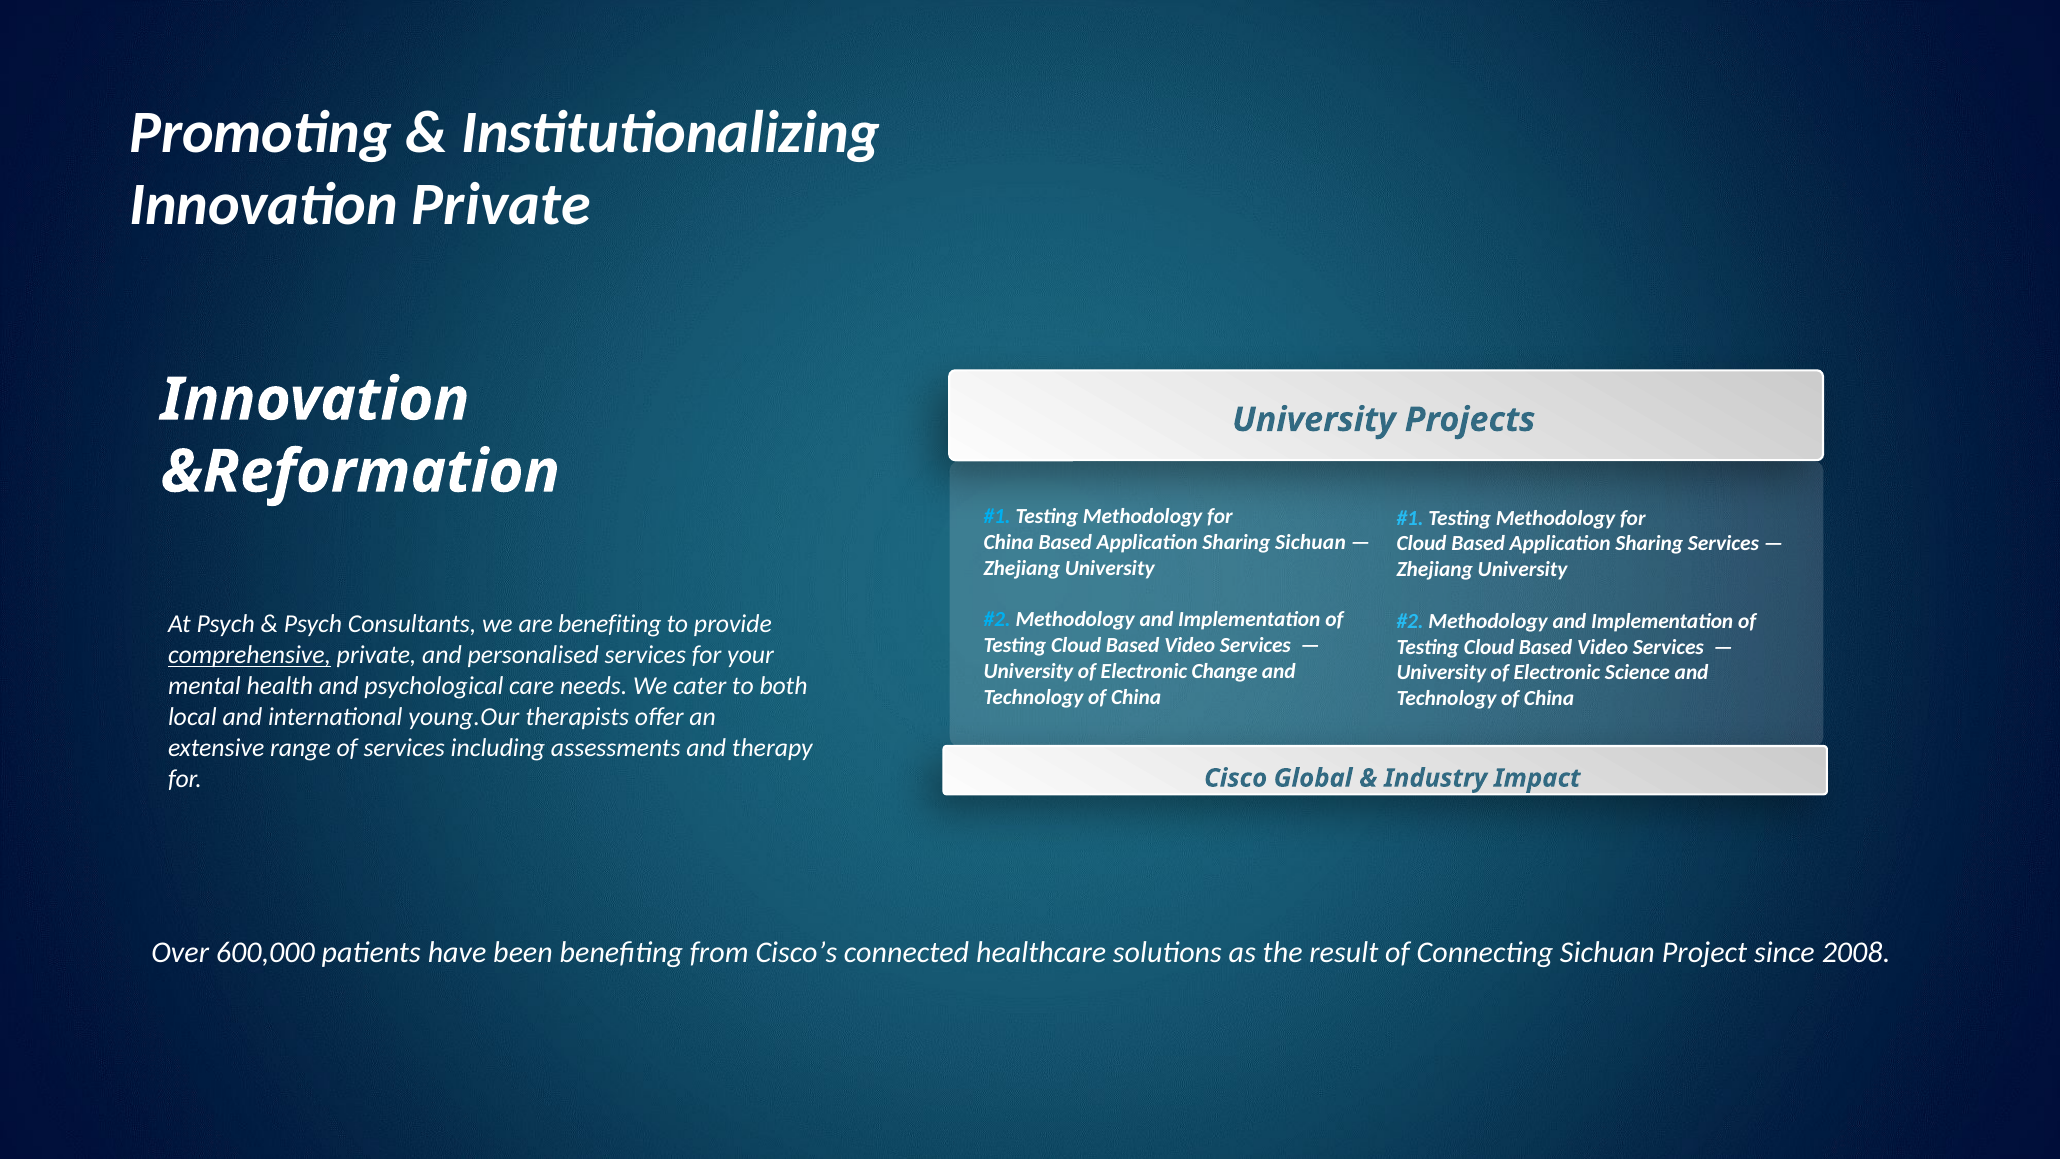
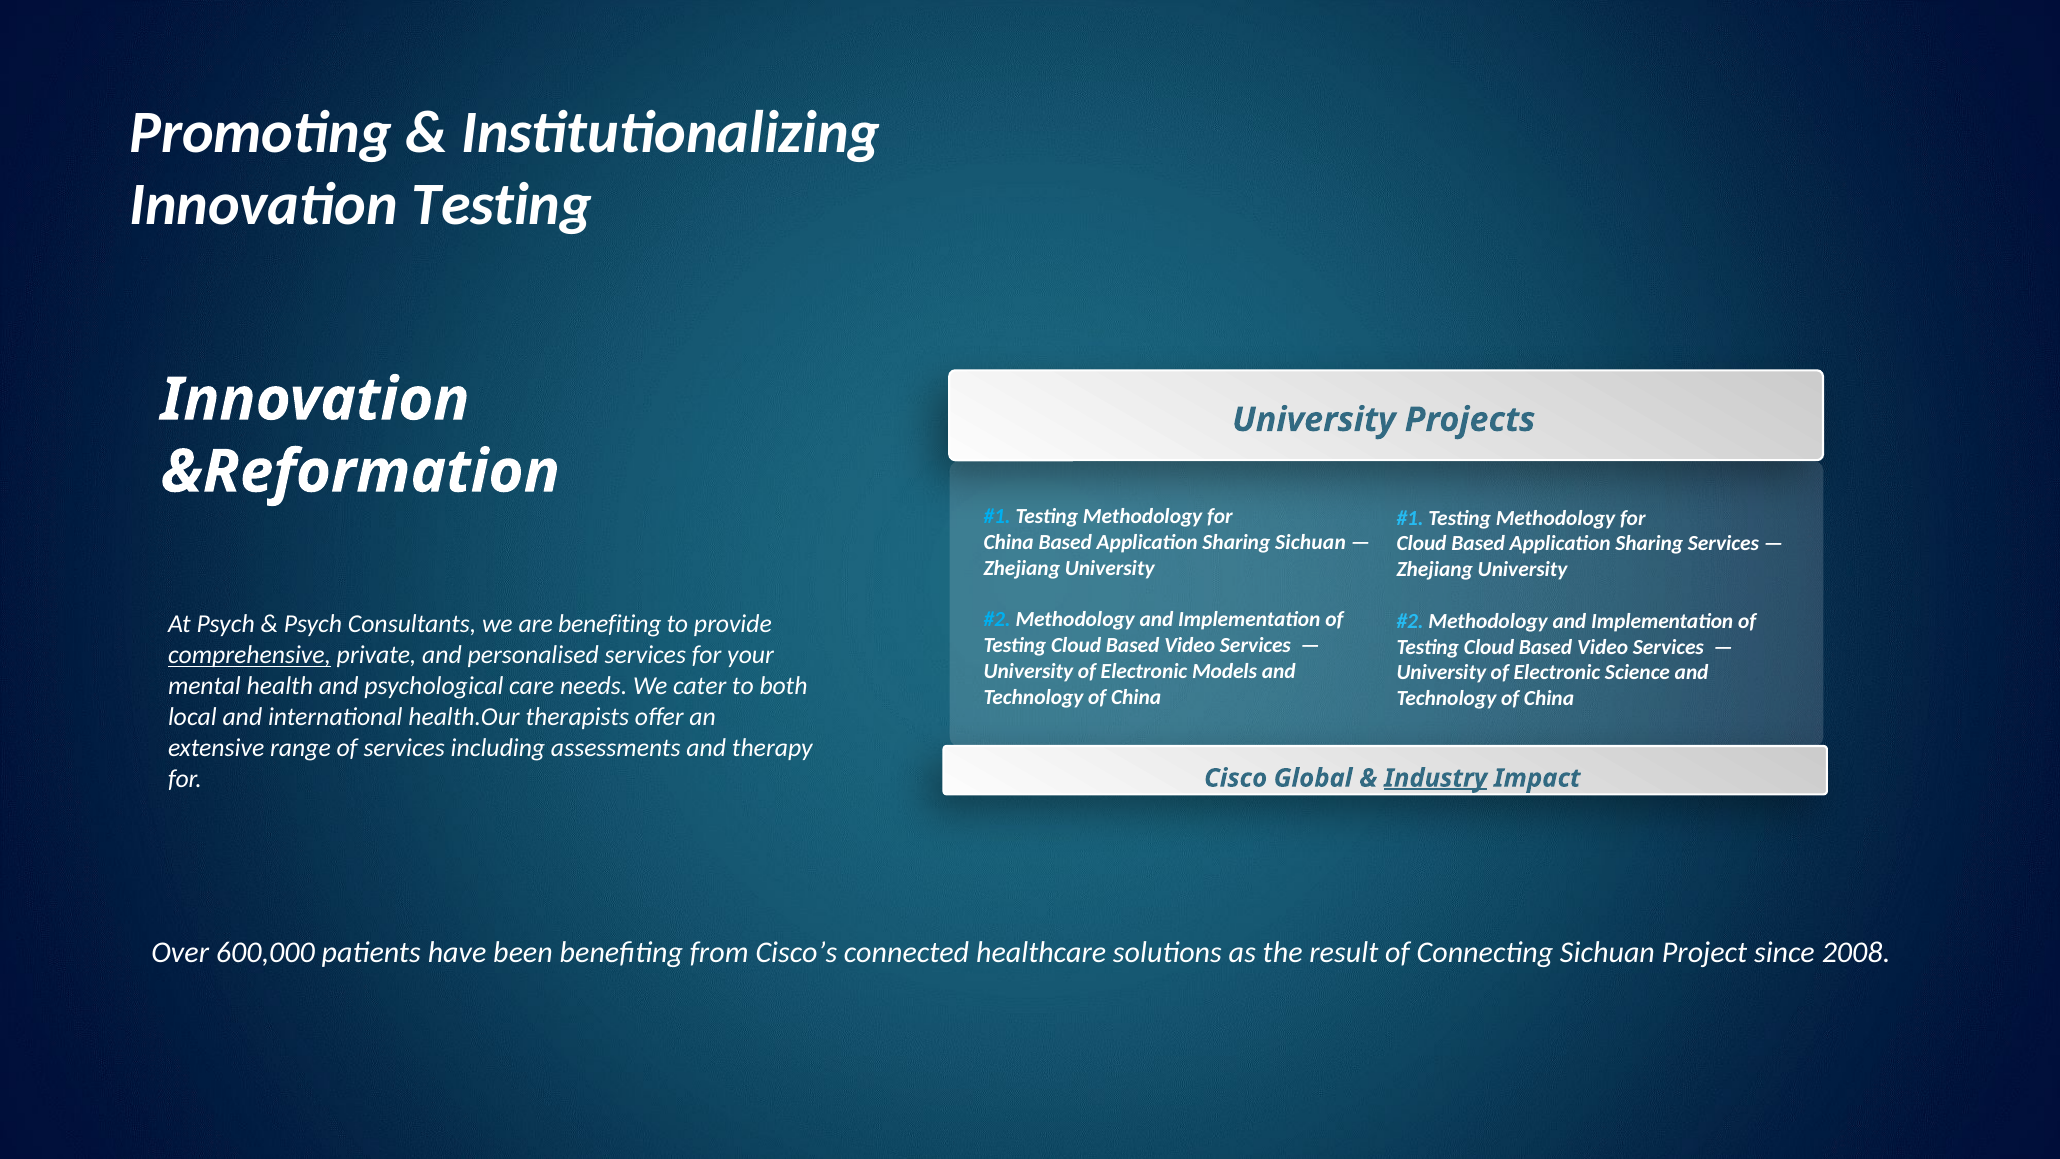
Innovation Private: Private -> Testing
Change: Change -> Models
young.Our: young.Our -> health.Our
Industry underline: none -> present
